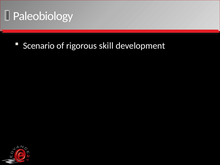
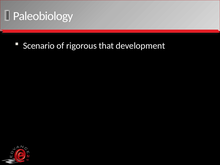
skill: skill -> that
